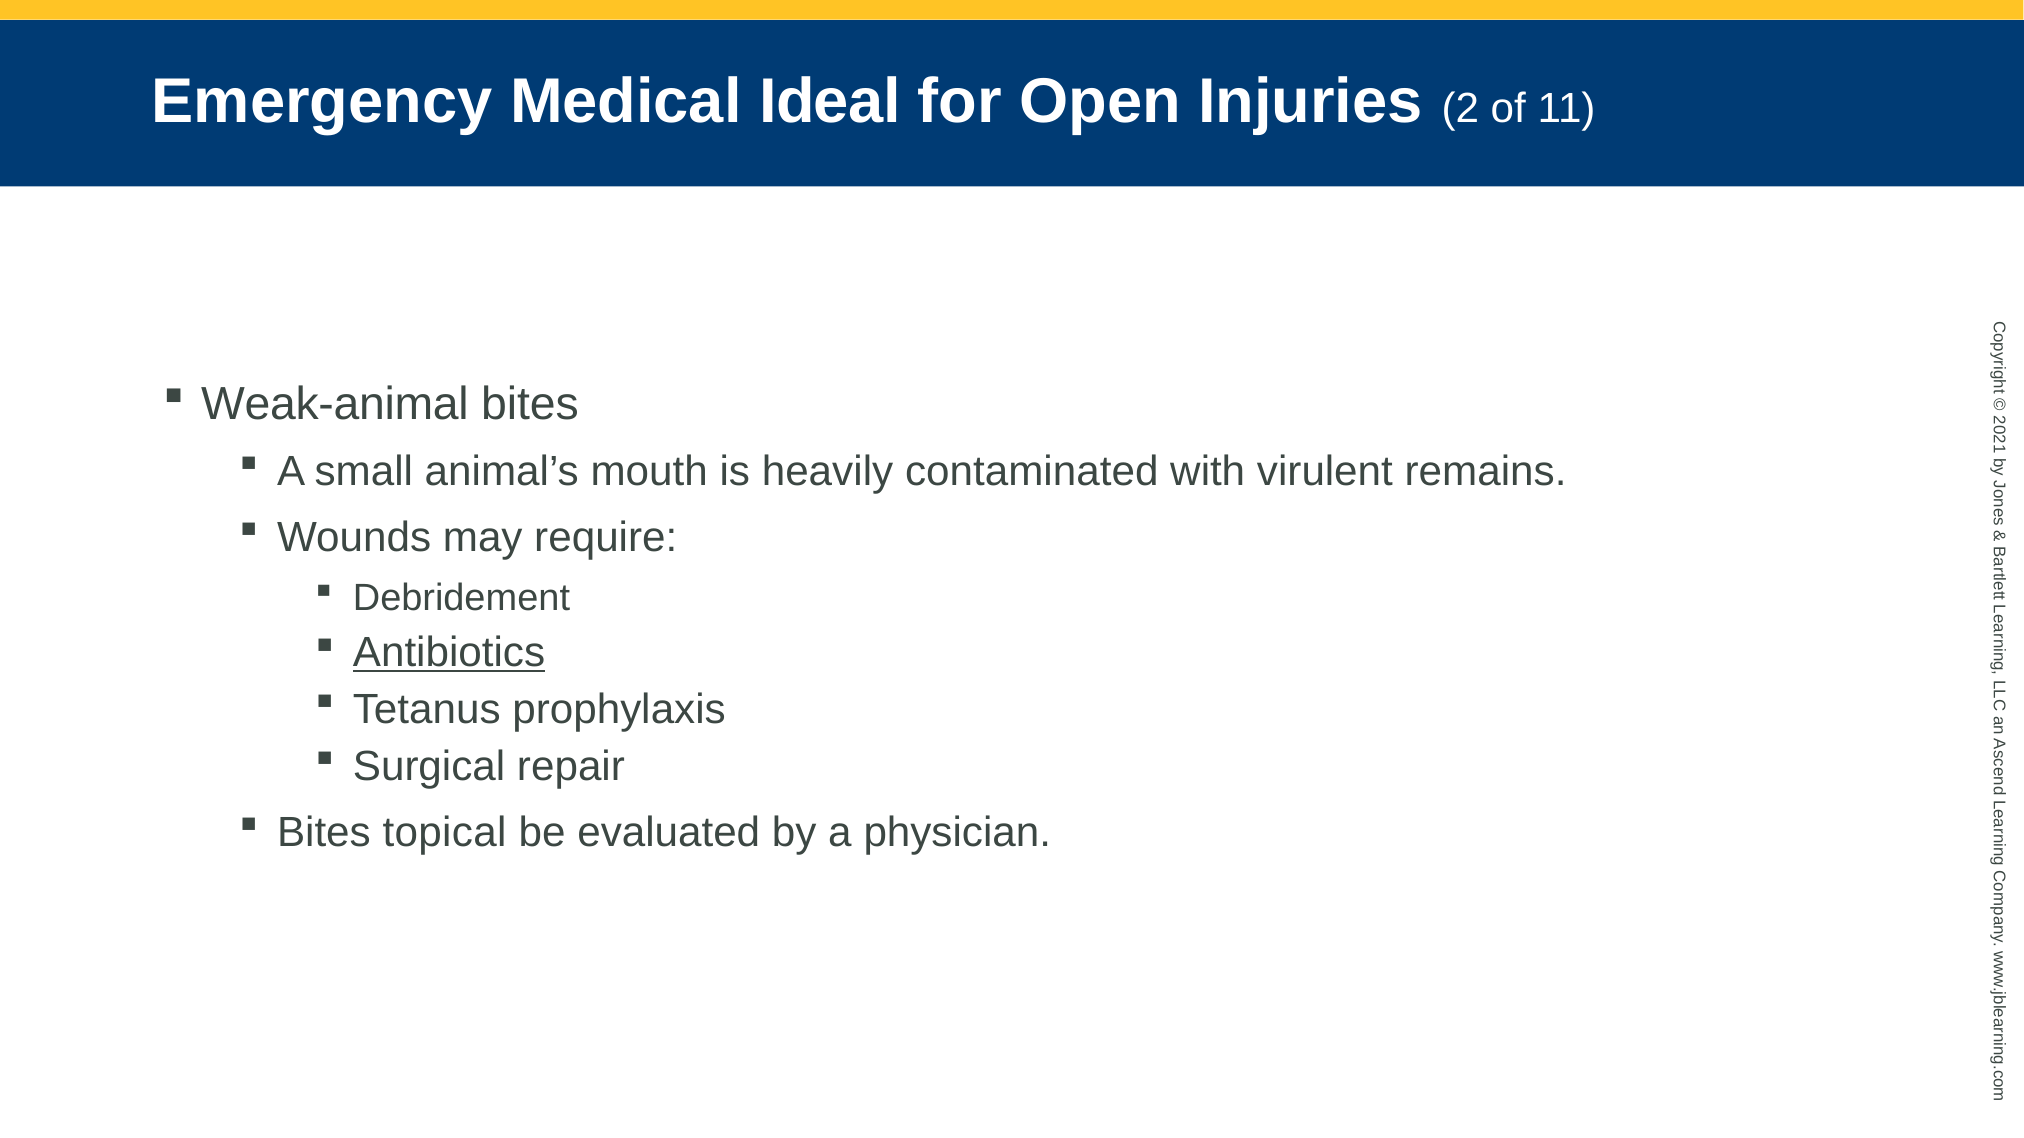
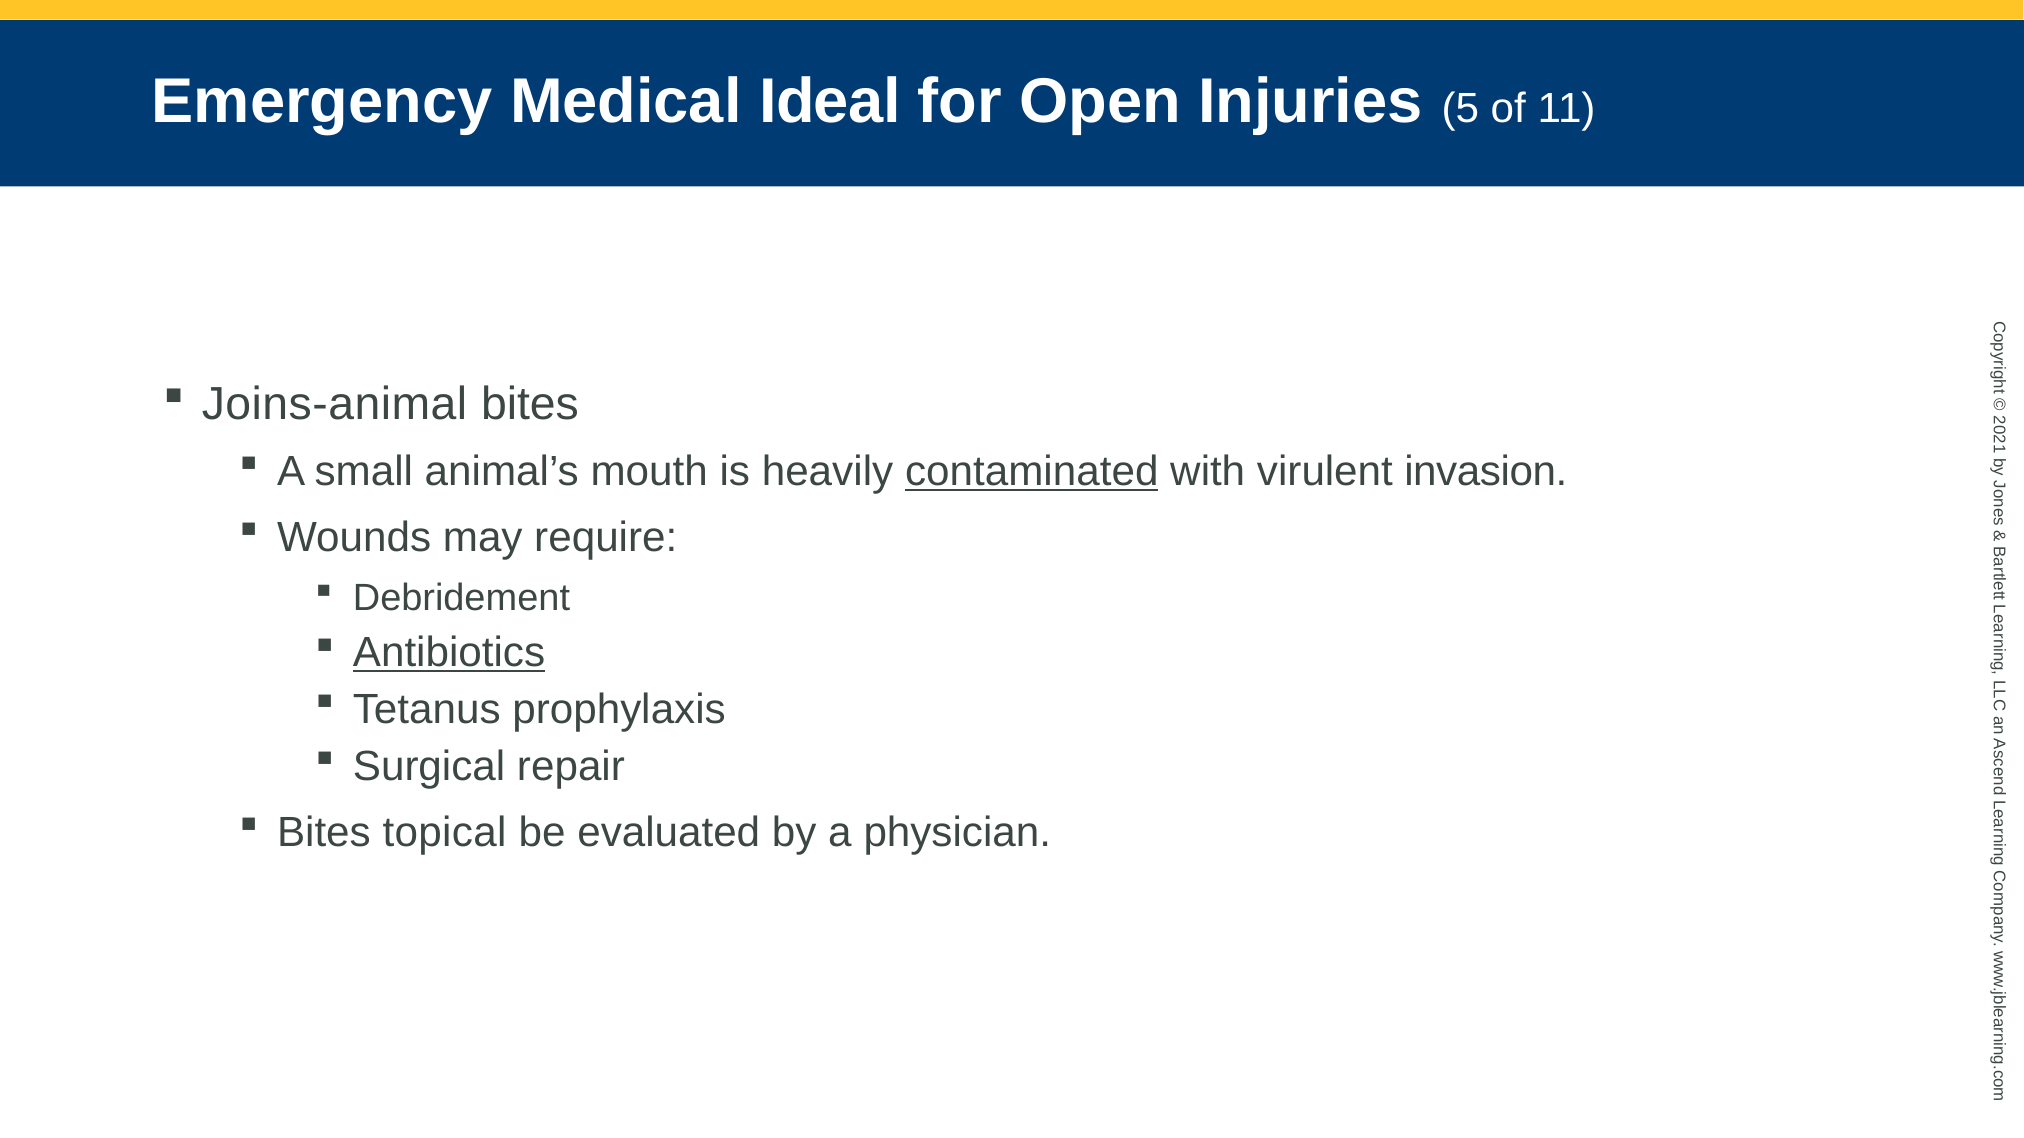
Injuries 2: 2 -> 5
Weak-animal: Weak-animal -> Joins-animal
contaminated underline: none -> present
remains: remains -> invasion
